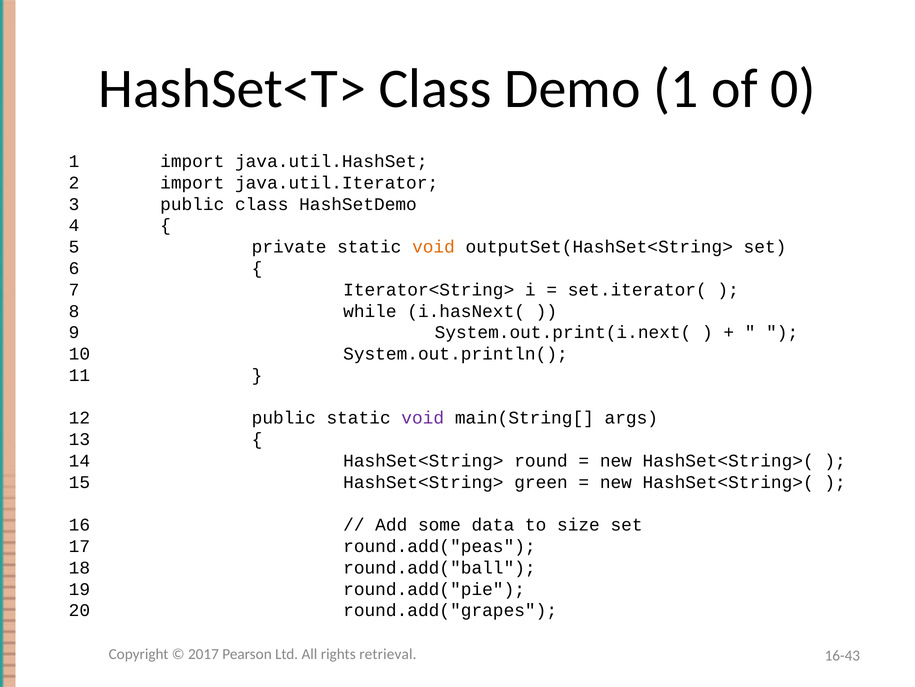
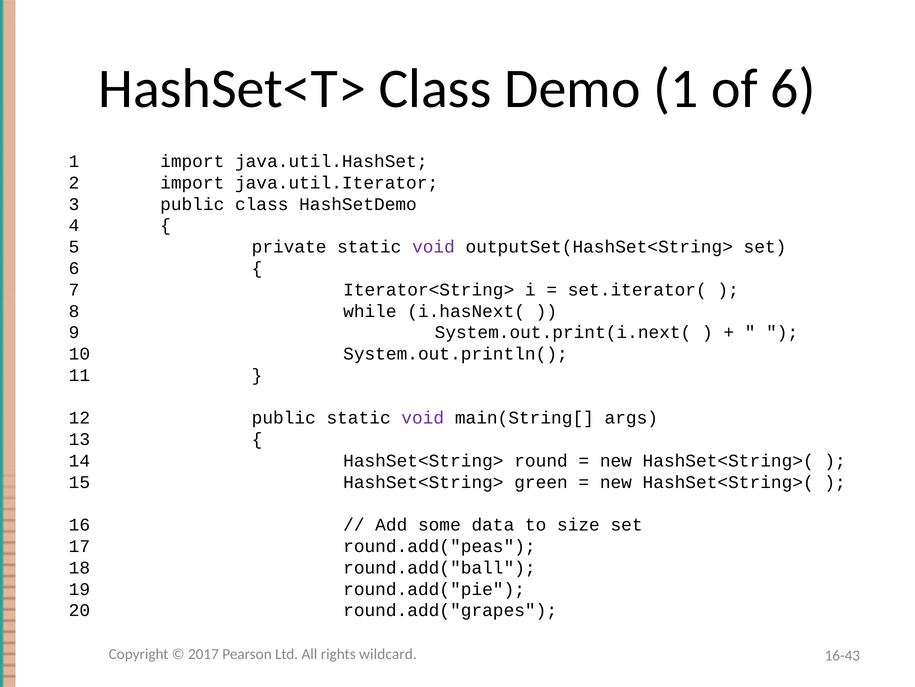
of 0: 0 -> 6
void at (434, 247) colour: orange -> purple
retrieval: retrieval -> wildcard
